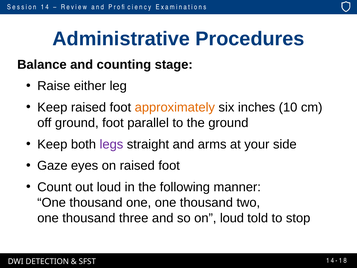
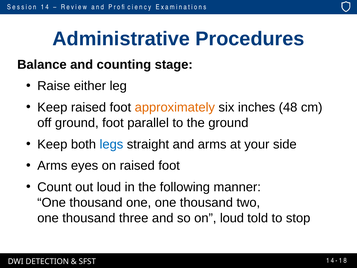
10: 10 -> 48
legs colour: purple -> blue
Gaze at (52, 166): Gaze -> Arms
